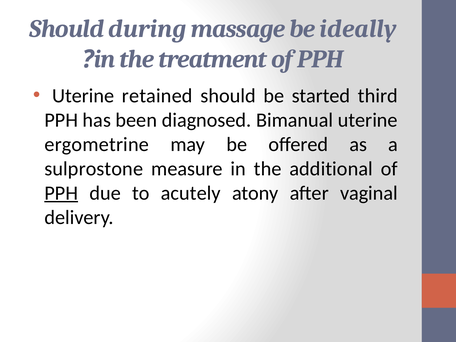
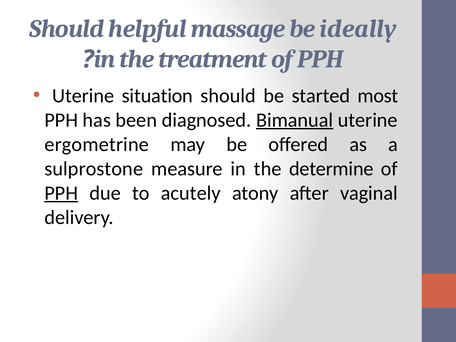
during: during -> helpful
retained: retained -> situation
third: third -> most
Bimanual underline: none -> present
additional: additional -> determine
